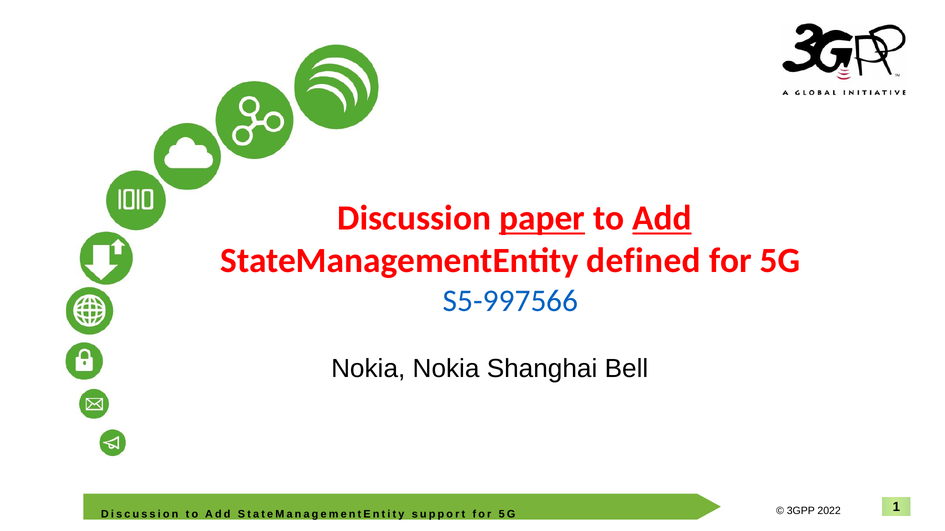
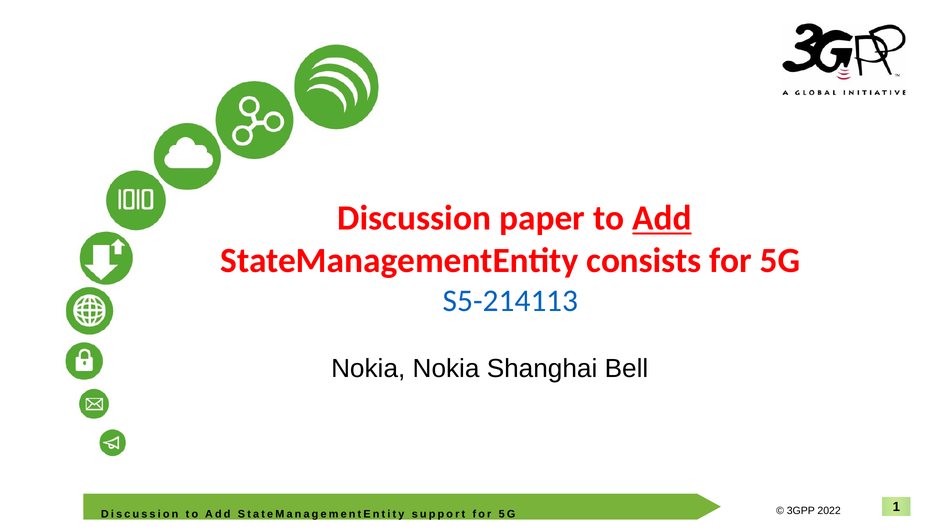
paper underline: present -> none
defined: defined -> consists
S5-997566: S5-997566 -> S5-214113
